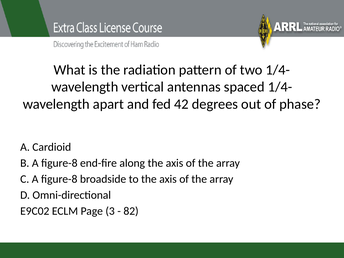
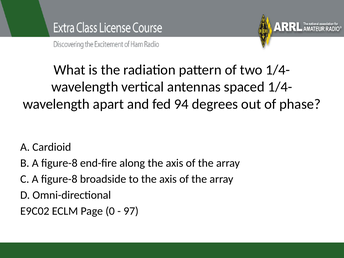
42: 42 -> 94
3: 3 -> 0
82: 82 -> 97
